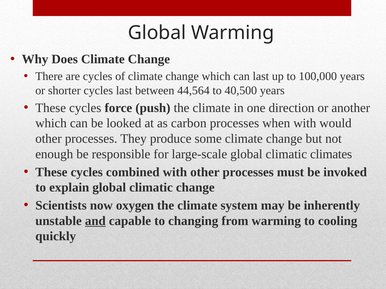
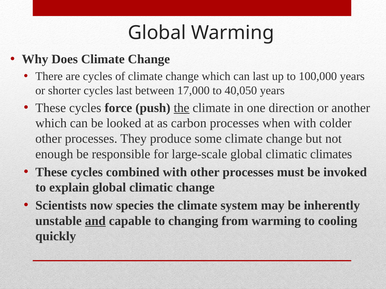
44,564: 44,564 -> 17,000
40,500: 40,500 -> 40,050
the at (182, 108) underline: none -> present
would: would -> colder
oxygen: oxygen -> species
